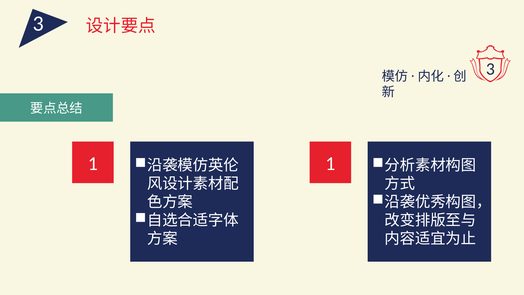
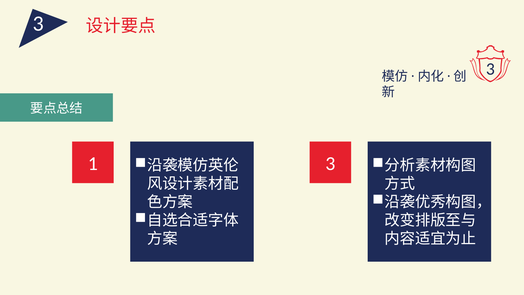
1 1: 1 -> 3
